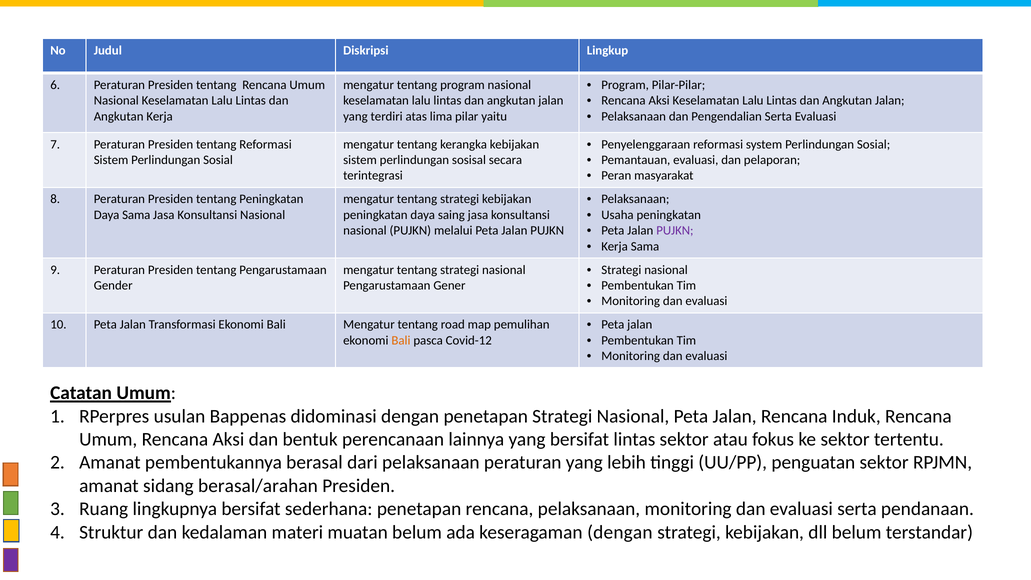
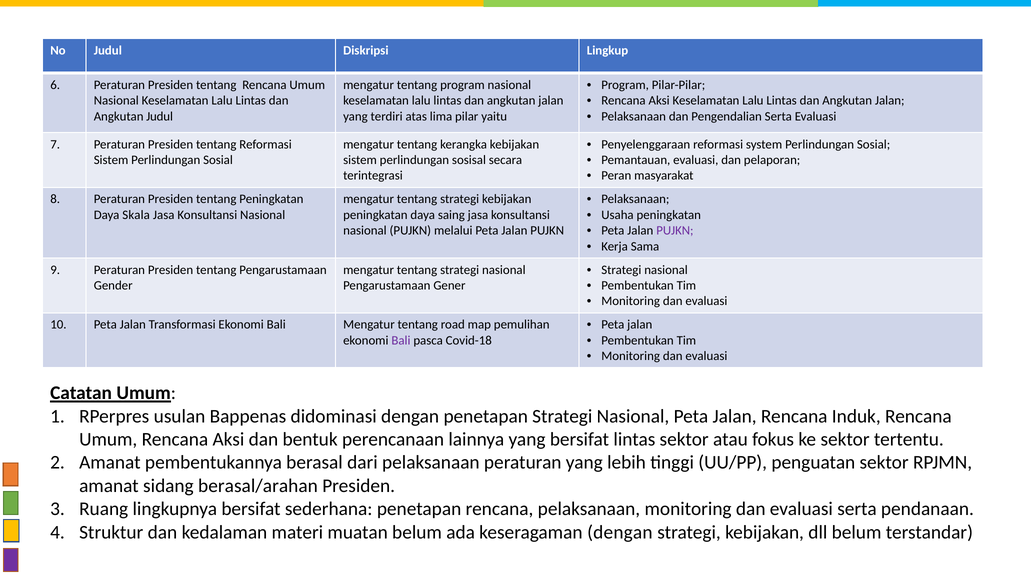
Angkutan Kerja: Kerja -> Judul
Daya Sama: Sama -> Skala
Bali at (401, 340) colour: orange -> purple
Covid-12: Covid-12 -> Covid-18
